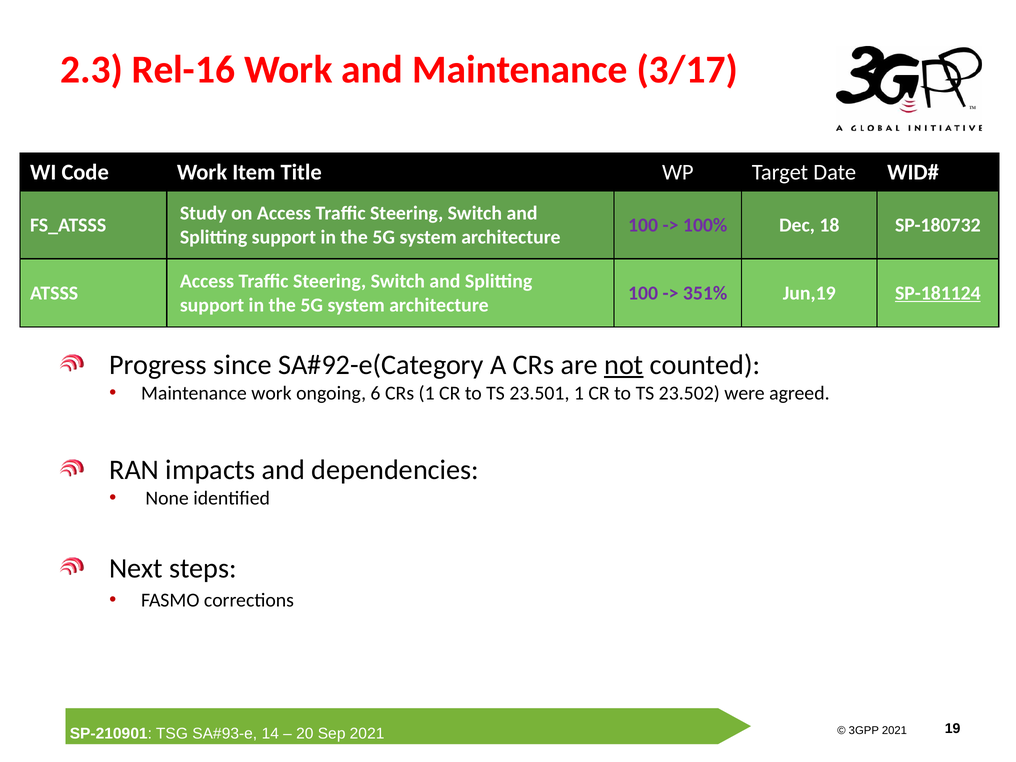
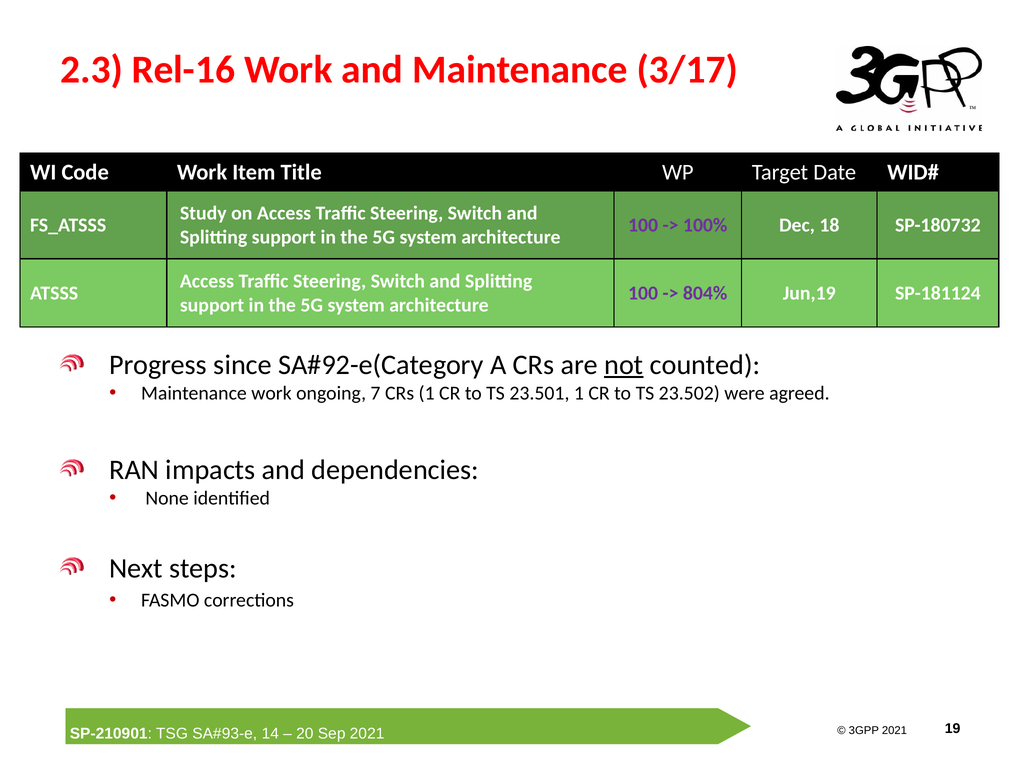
351%: 351% -> 804%
SP-181124 underline: present -> none
6: 6 -> 7
